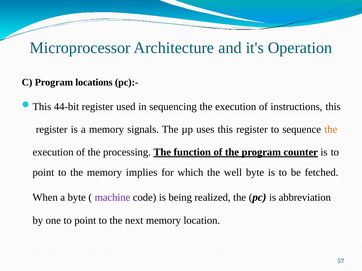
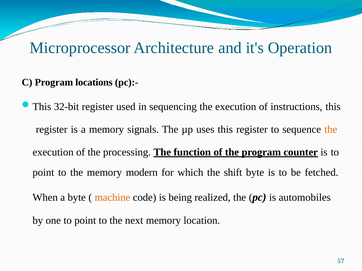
44-bit: 44-bit -> 32-bit
implies: implies -> modern
well: well -> shift
machine colour: purple -> orange
abbreviation: abbreviation -> automobiles
